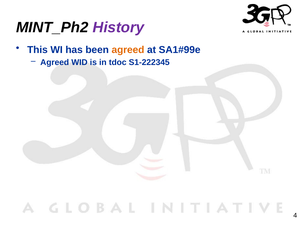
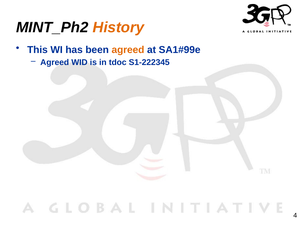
History colour: purple -> orange
